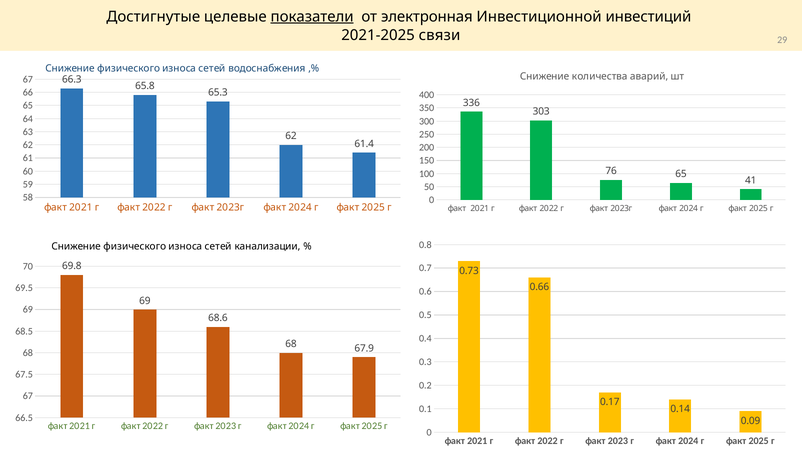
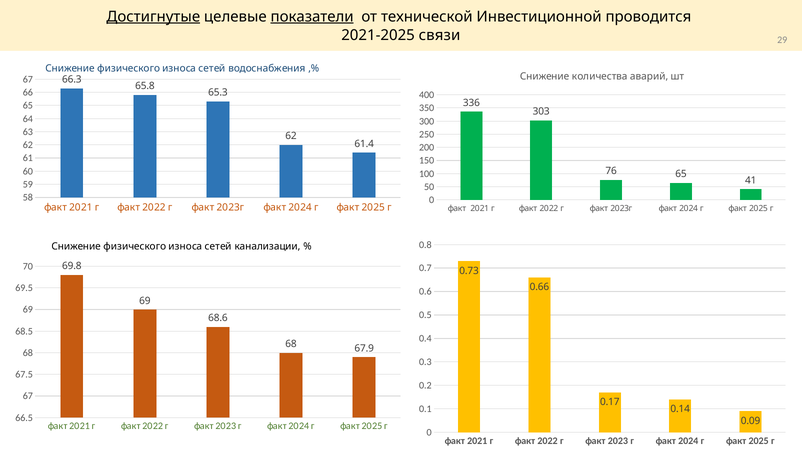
Достигнутые underline: none -> present
электронная: электронная -> технической
инвестиций: инвестиций -> проводится
